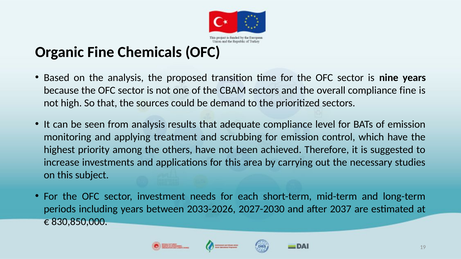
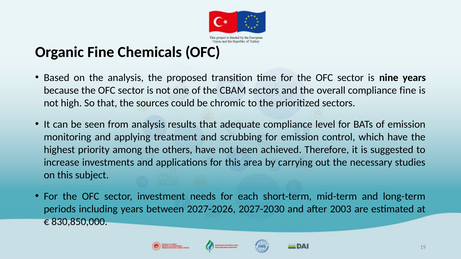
demand: demand -> chromic
2033-2026: 2033-2026 -> 2027-2026
2037: 2037 -> 2003
